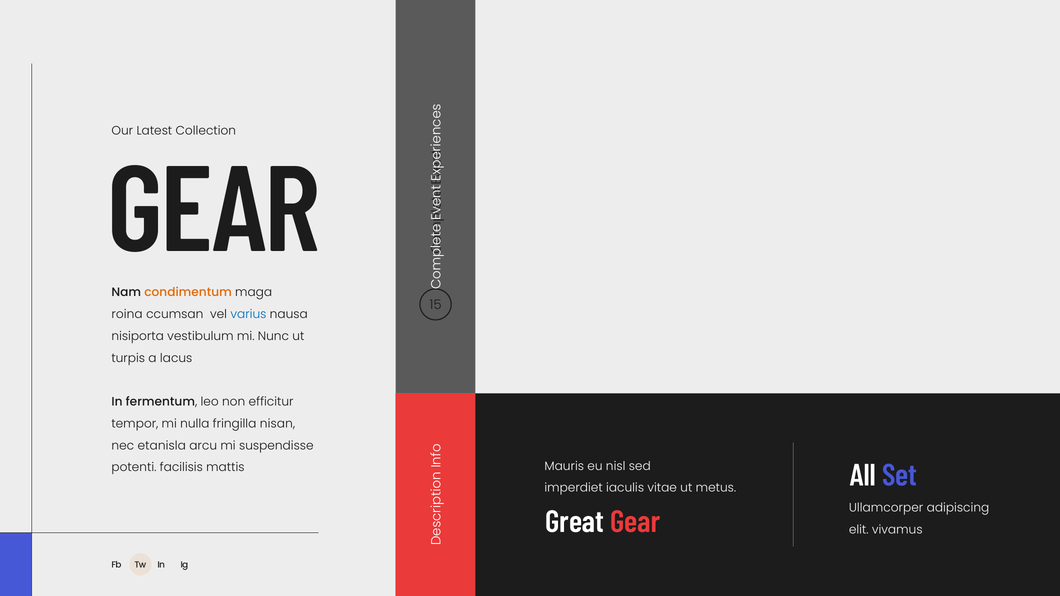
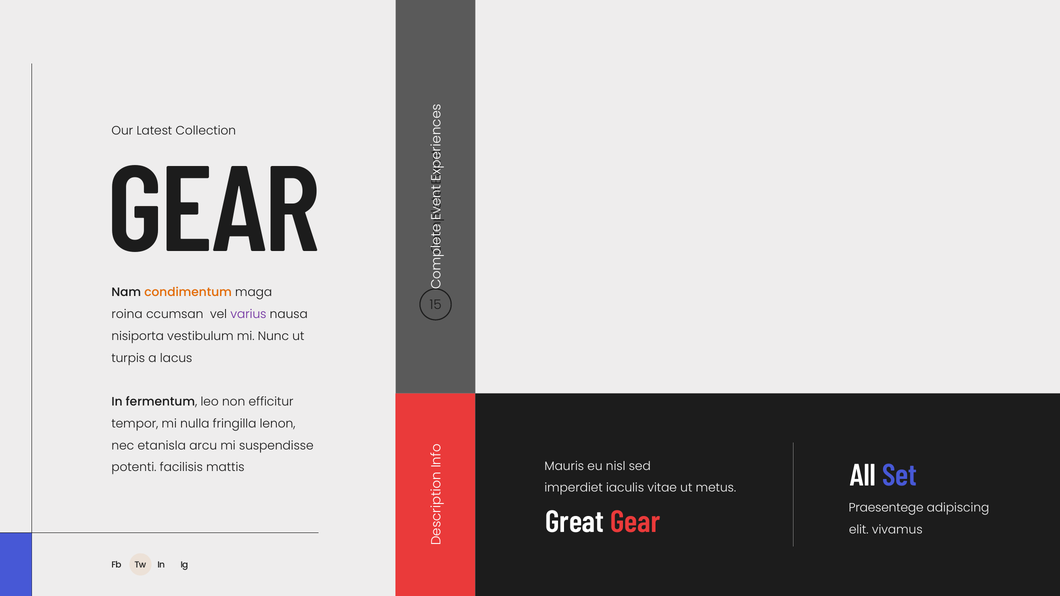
varius colour: blue -> purple
nisan: nisan -> lenon
Ullamcorper: Ullamcorper -> Praesentege
